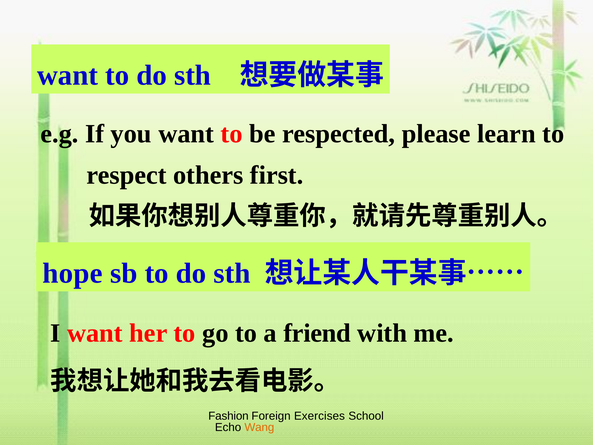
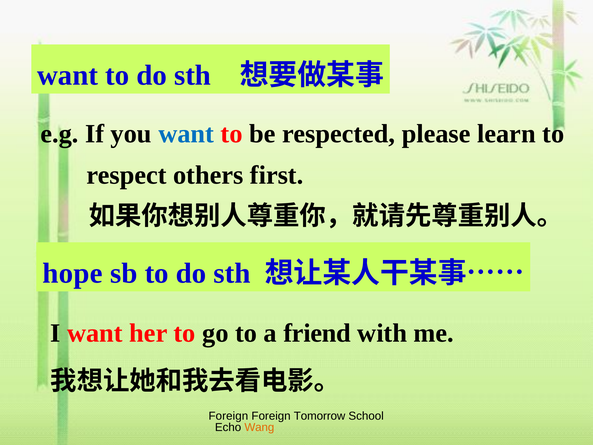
want at (186, 134) colour: black -> blue
Fashion at (228, 416): Fashion -> Foreign
Exercises: Exercises -> Tomorrow
